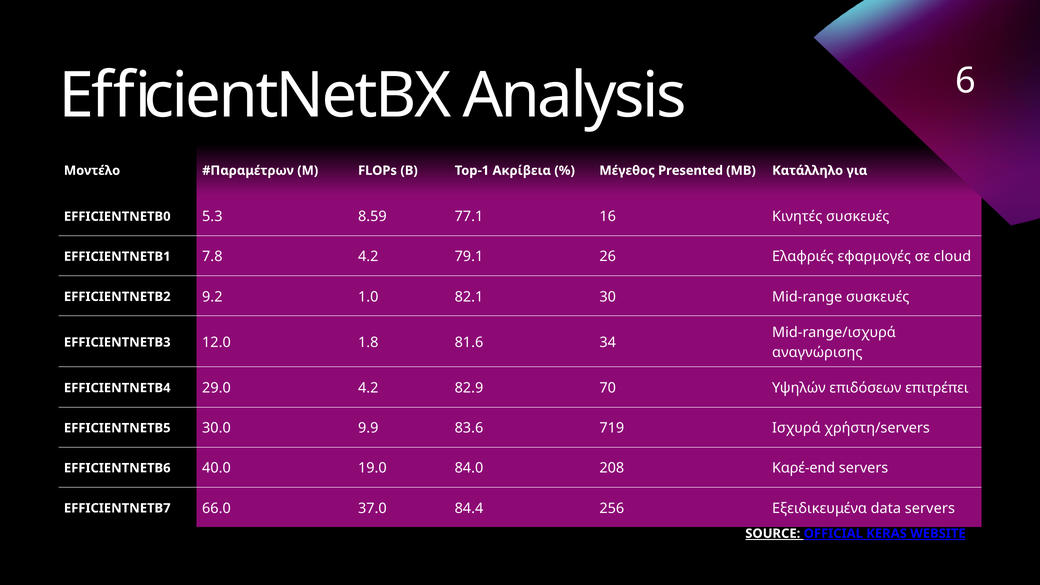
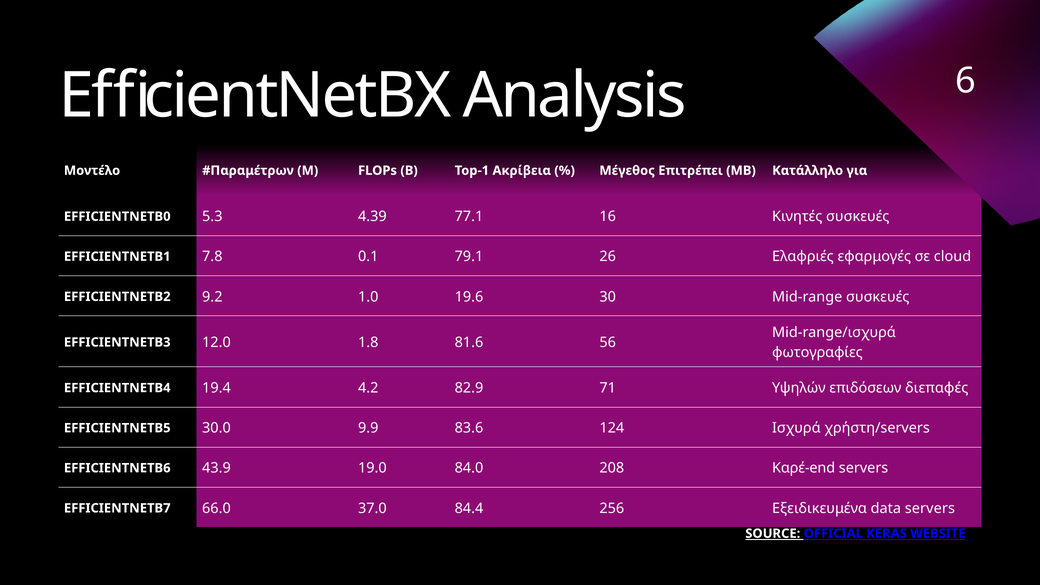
Presented: Presented -> Επιτρέπει
8.59: 8.59 -> 4.39
7.8 4.2: 4.2 -> 0.1
82.1: 82.1 -> 19.6
34: 34 -> 56
αναγνώρισης: αναγνώρισης -> φωτογραφίες
29.0: 29.0 -> 19.4
70: 70 -> 71
επιτρέπει: επιτρέπει -> διεπαφές
719: 719 -> 124
40.0: 40.0 -> 43.9
